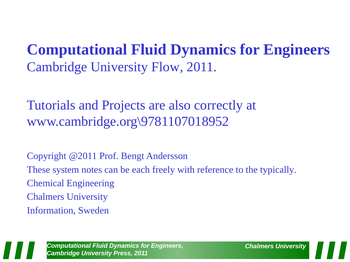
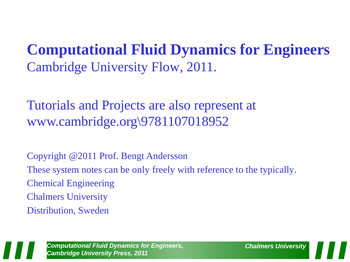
correctly: correctly -> represent
each: each -> only
Information: Information -> Distribution
